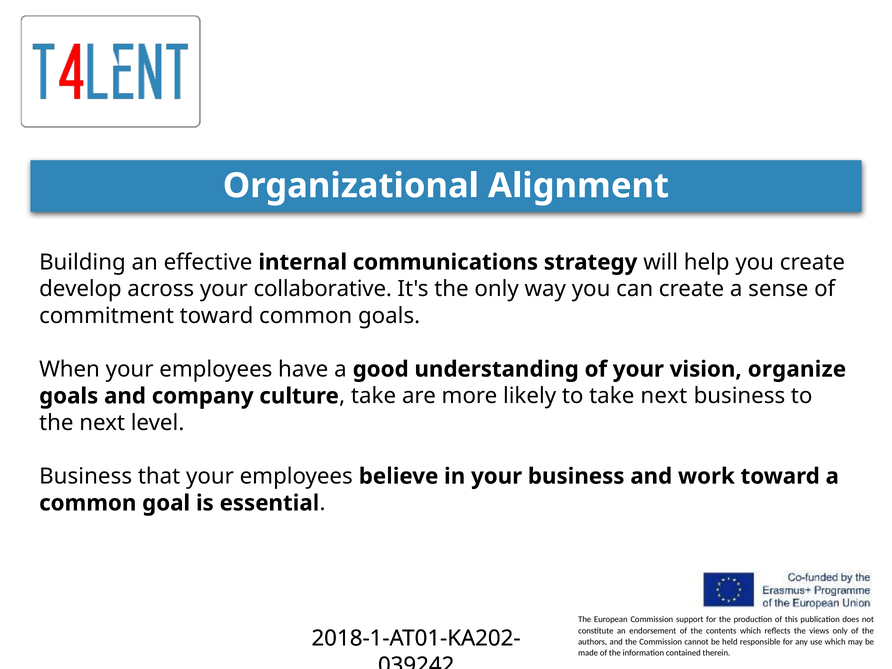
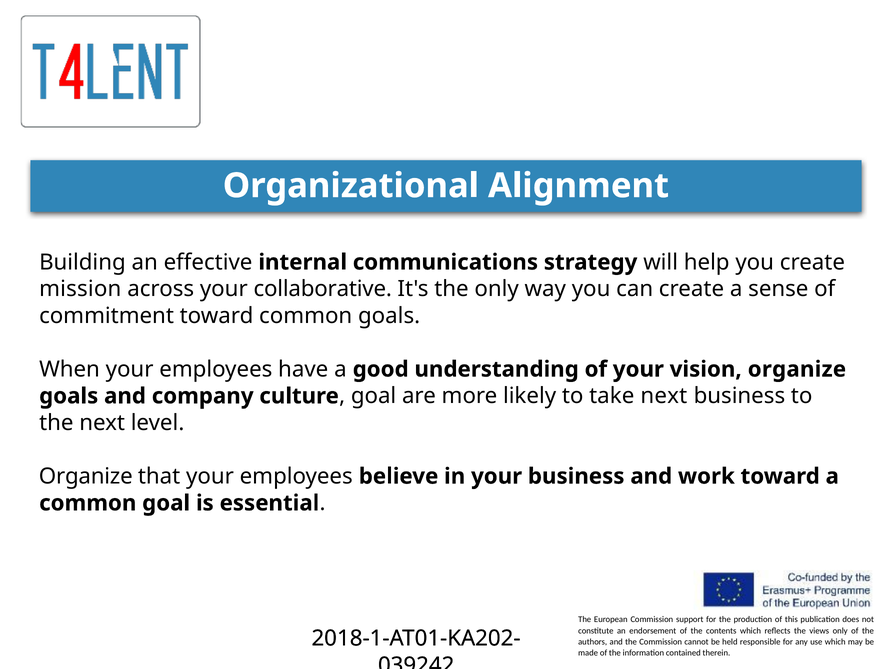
develop: develop -> mission
take at (374, 396): take -> goal
Business at (86, 476): Business -> Organize
